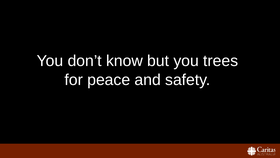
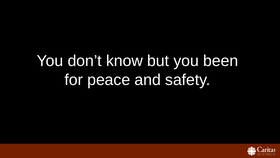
trees: trees -> been
